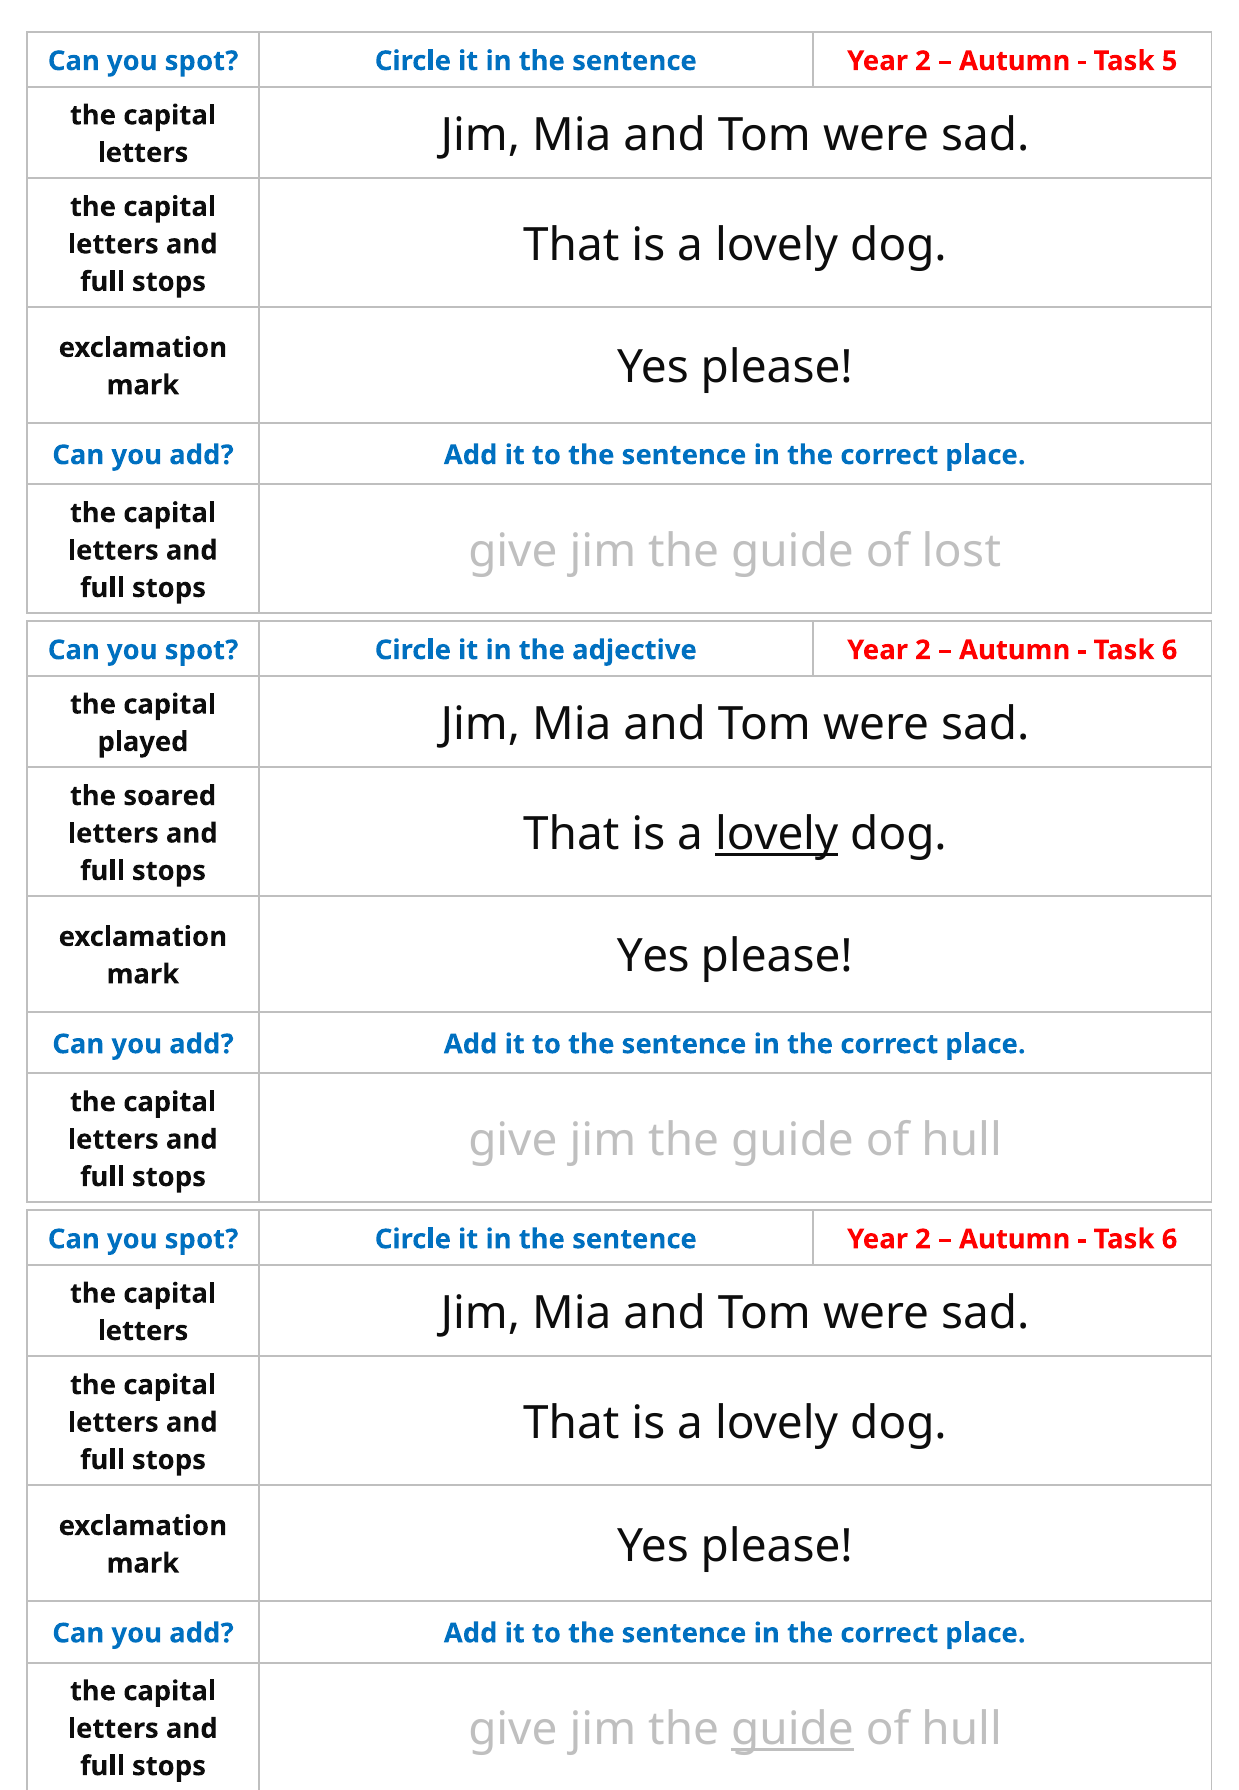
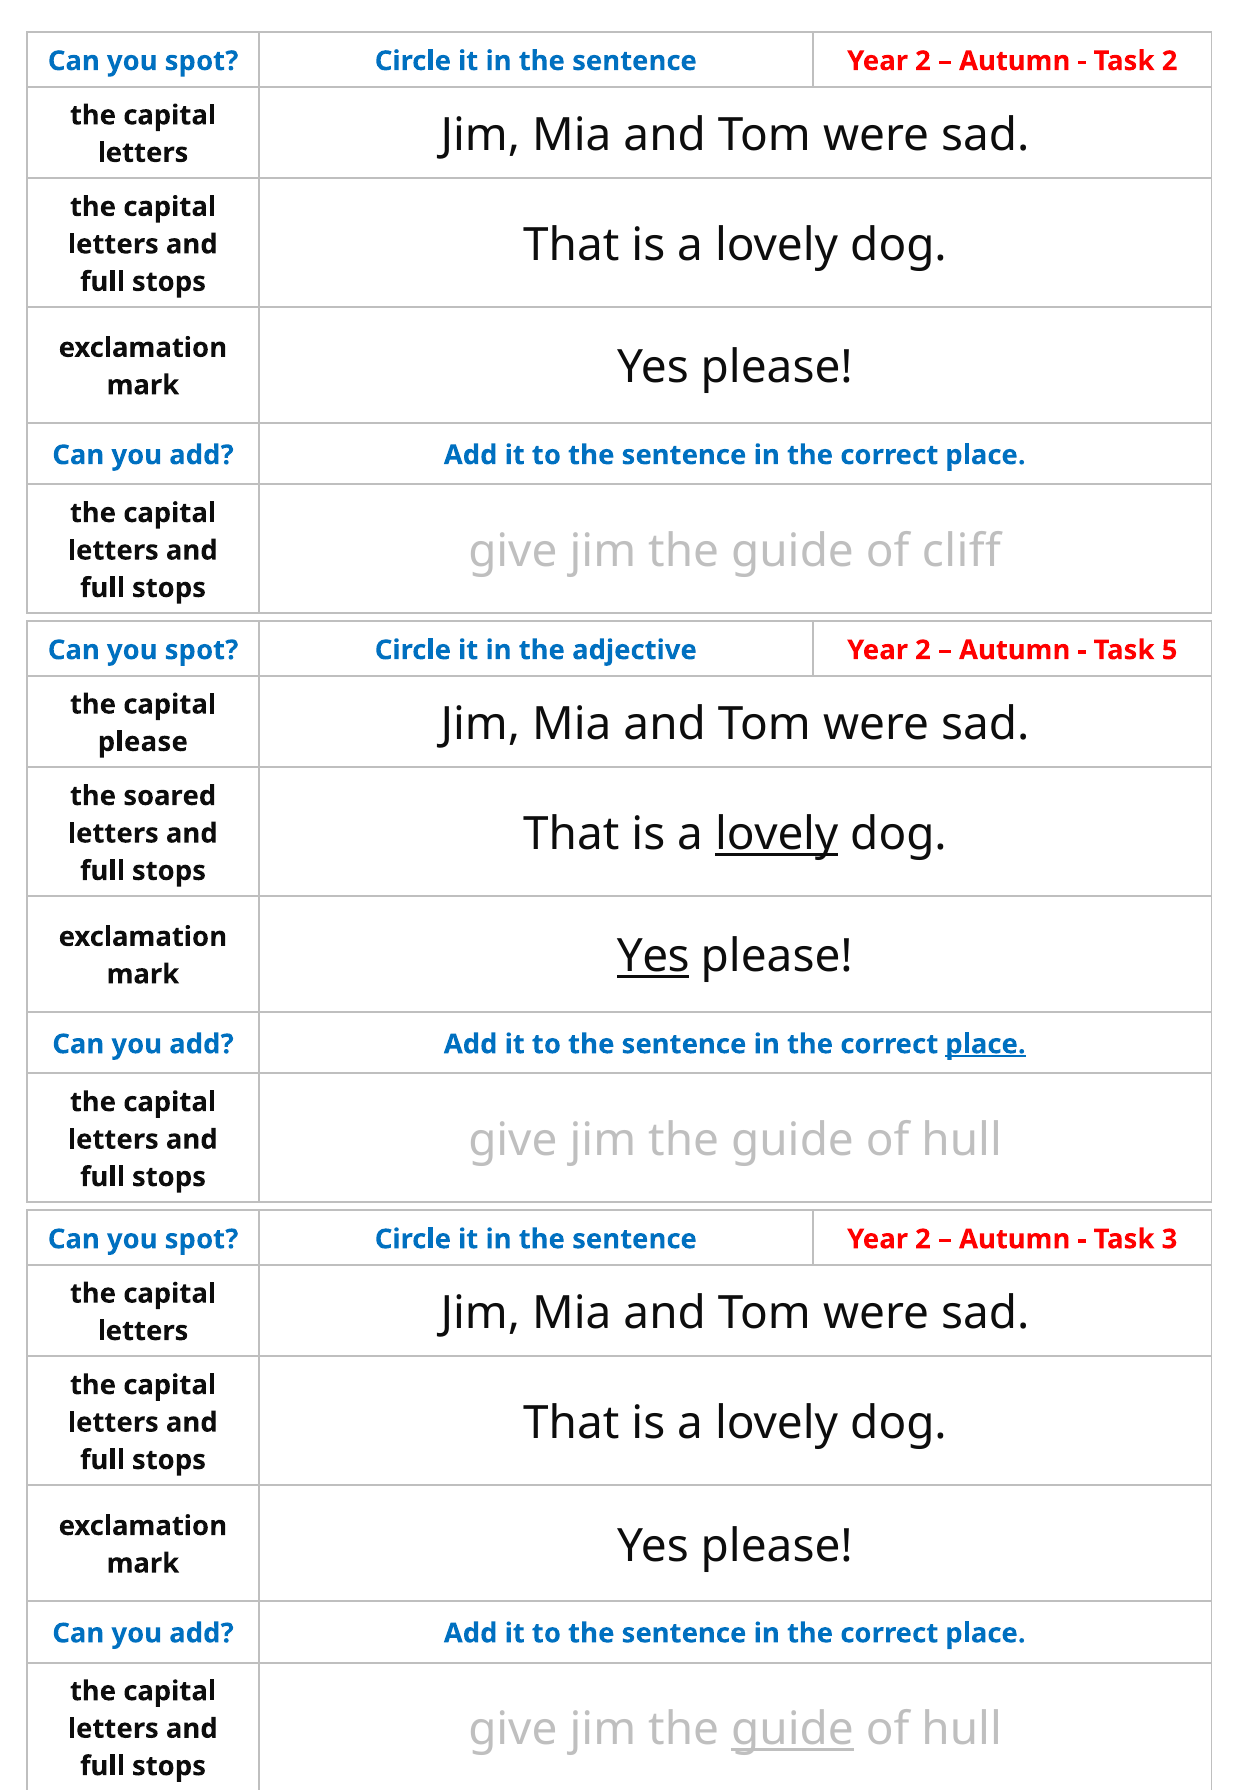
Task 5: 5 -> 2
lost: lost -> cliff
6 at (1170, 650): 6 -> 5
played at (143, 742): played -> please
Yes at (653, 957) underline: none -> present
place at (985, 1044) underline: none -> present
6 at (1170, 1239): 6 -> 3
